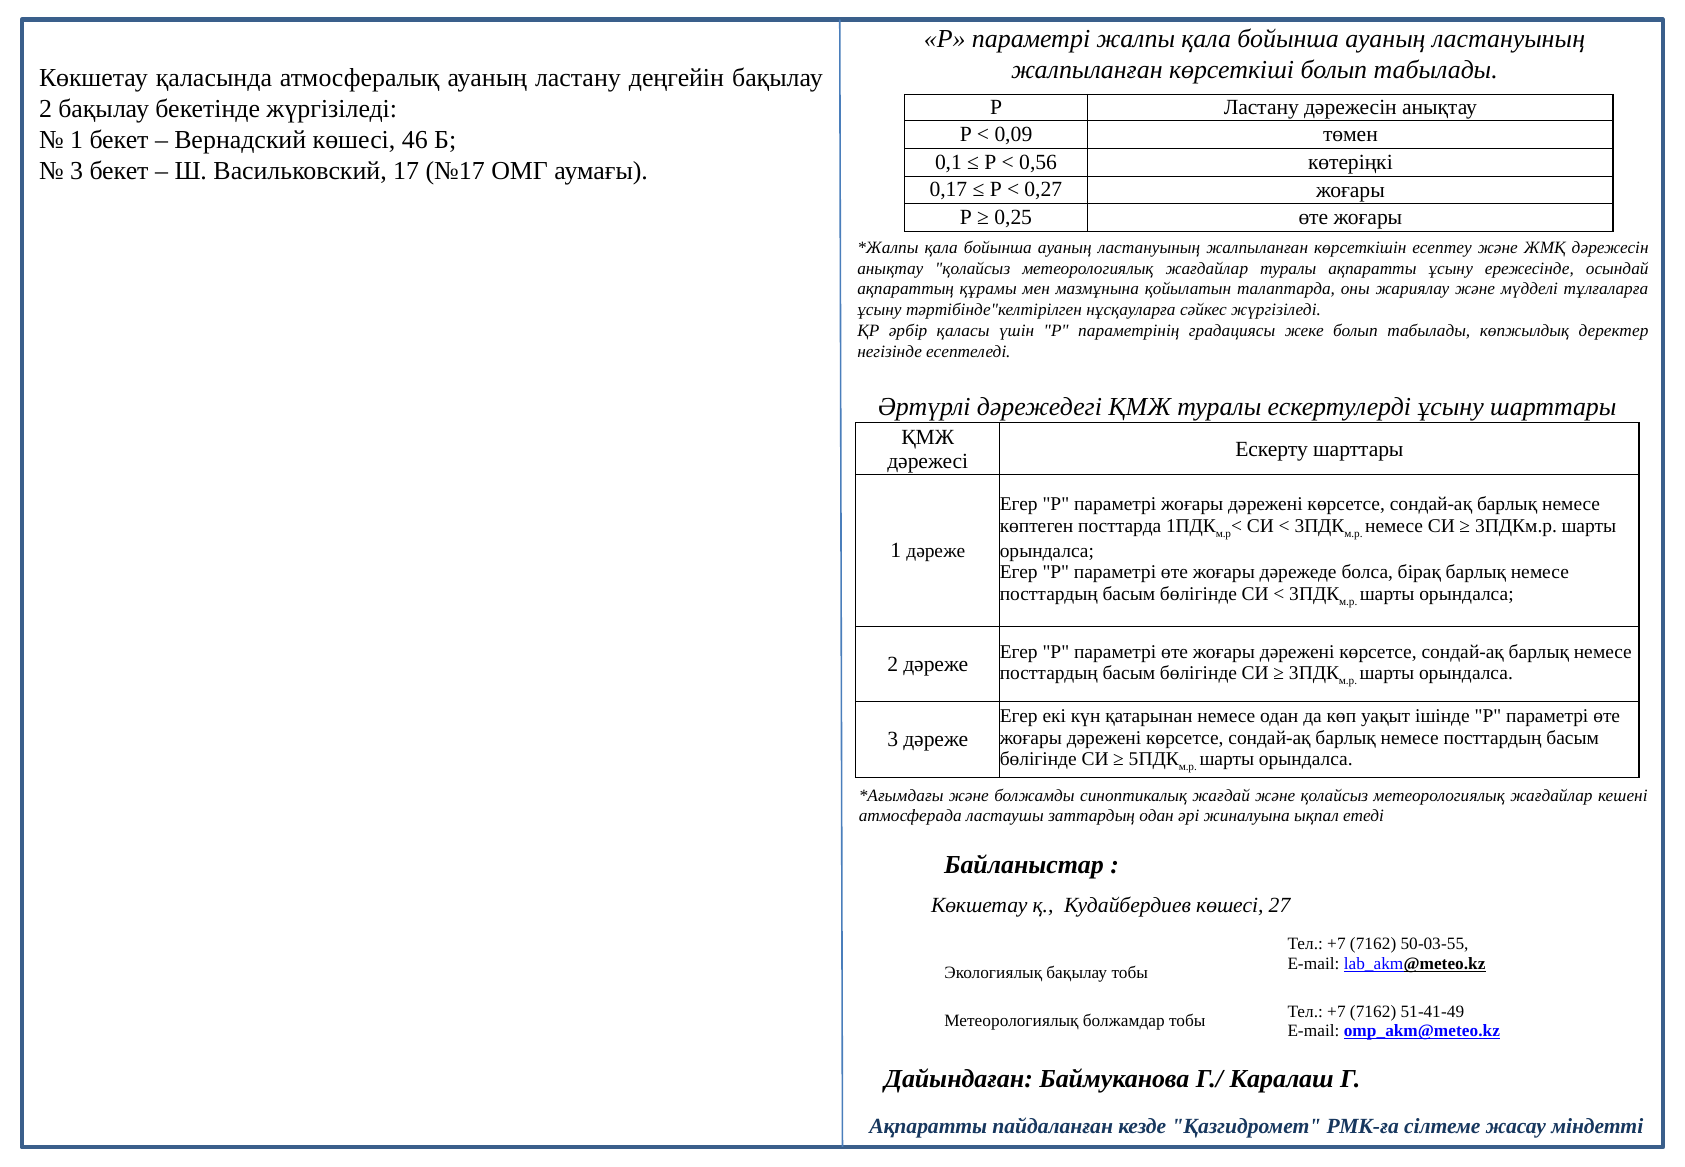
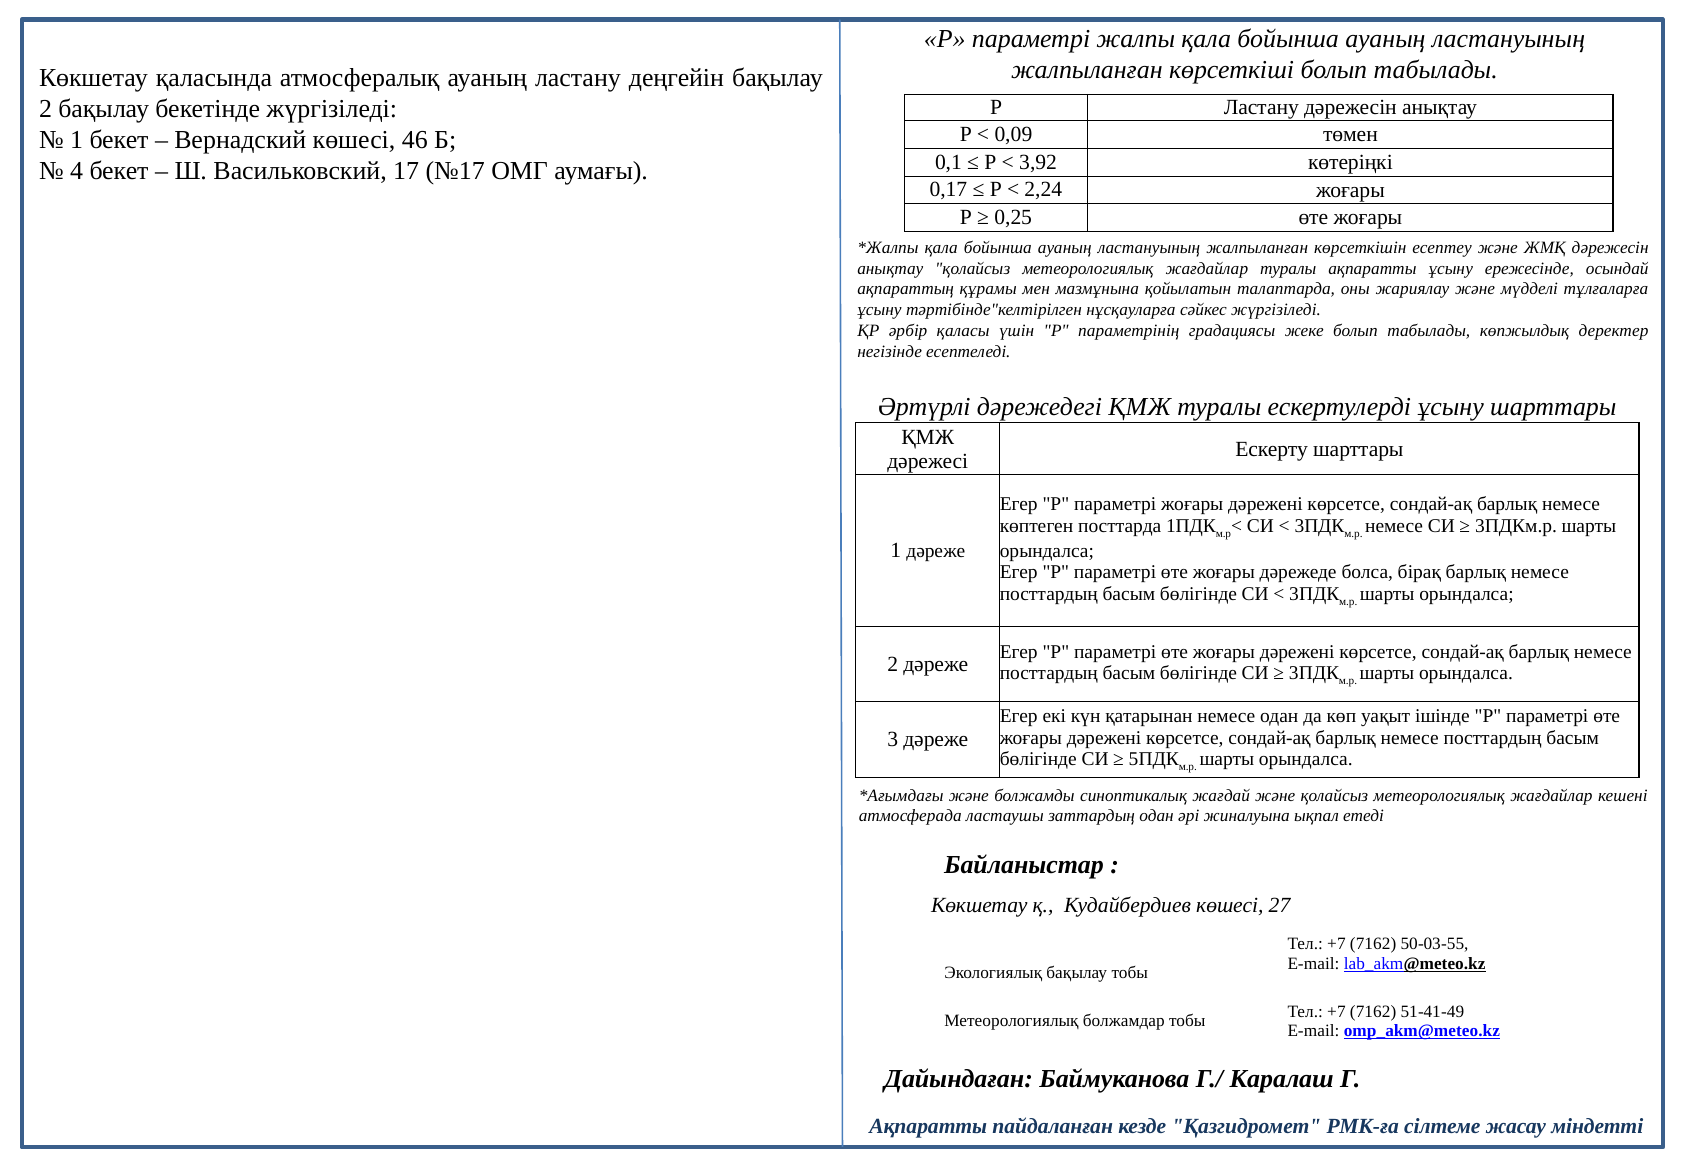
0,56: 0,56 -> 3,92
3 at (77, 171): 3 -> 4
0,27: 0,27 -> 2,24
